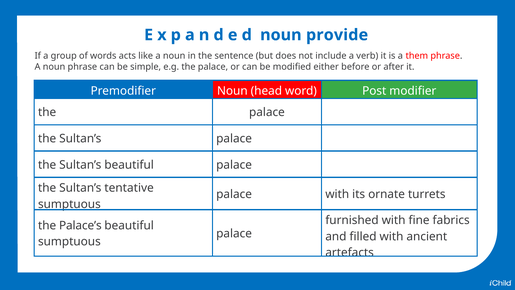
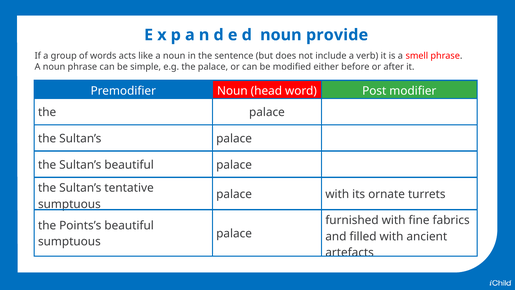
them: them -> smell
Palace’s: Palace’s -> Points’s
